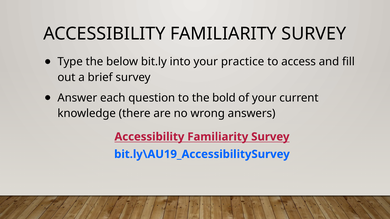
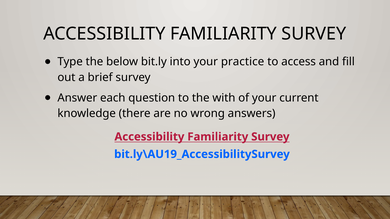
bold: bold -> with
